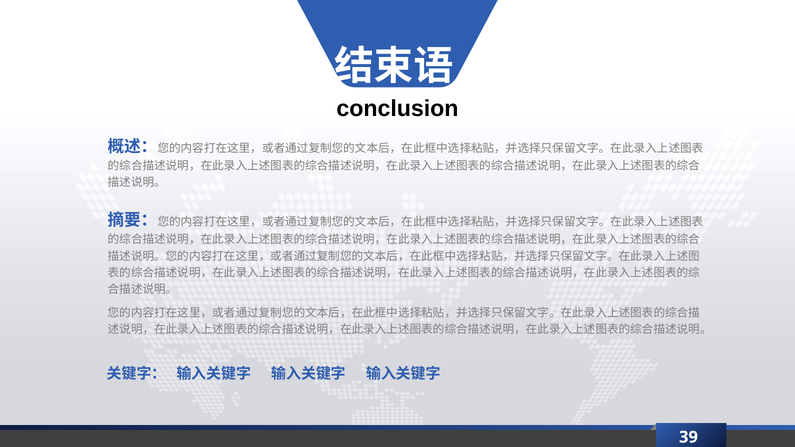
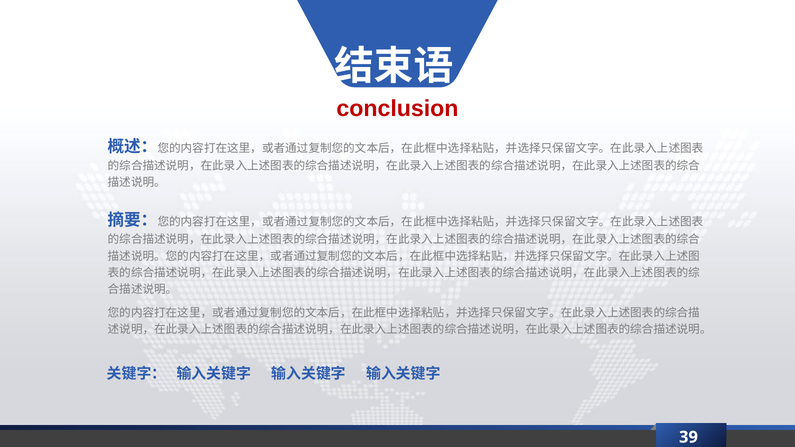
conclusion colour: black -> red
